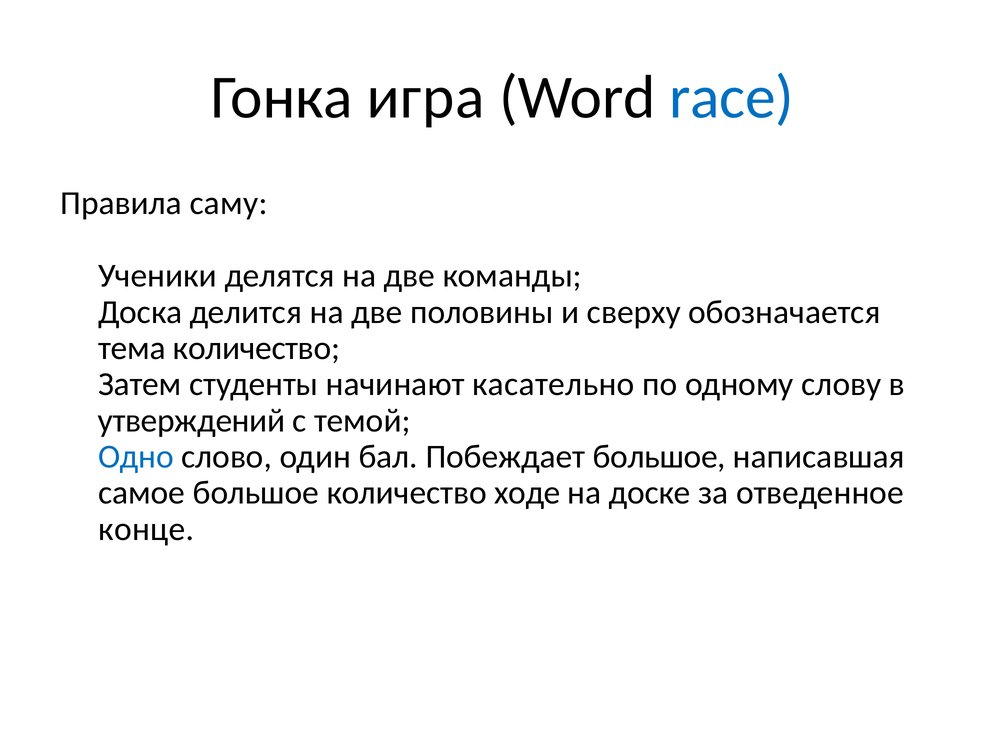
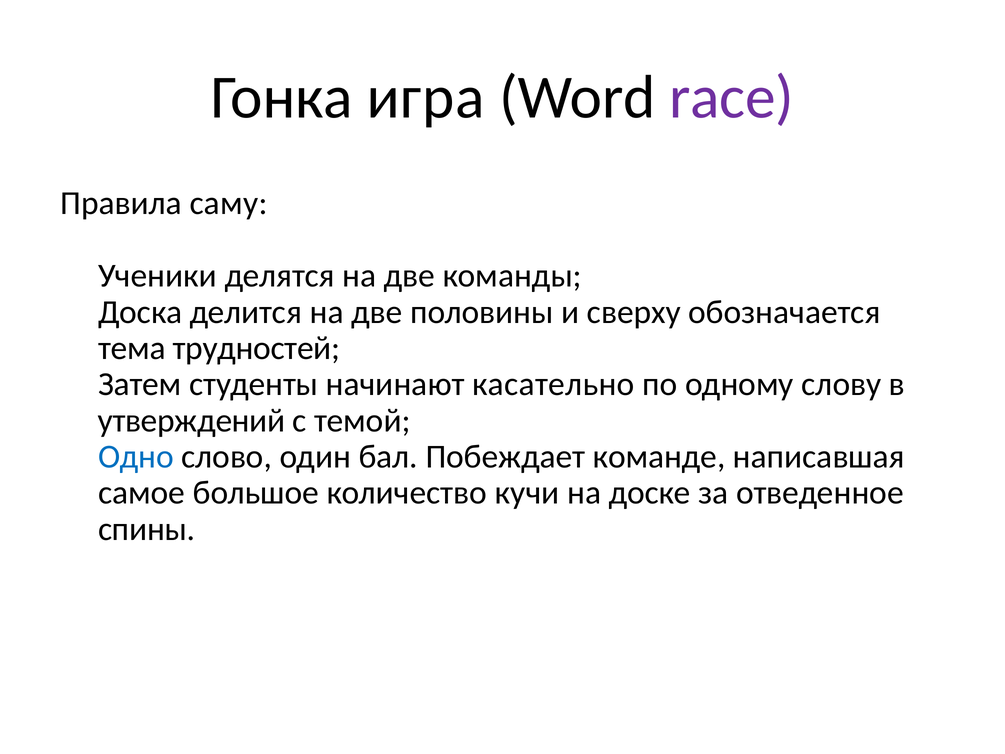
race colour: blue -> purple
тема количество: количество -> трудностей
Побеждает большое: большое -> команде
ходе: ходе -> кучи
конце: конце -> спины
